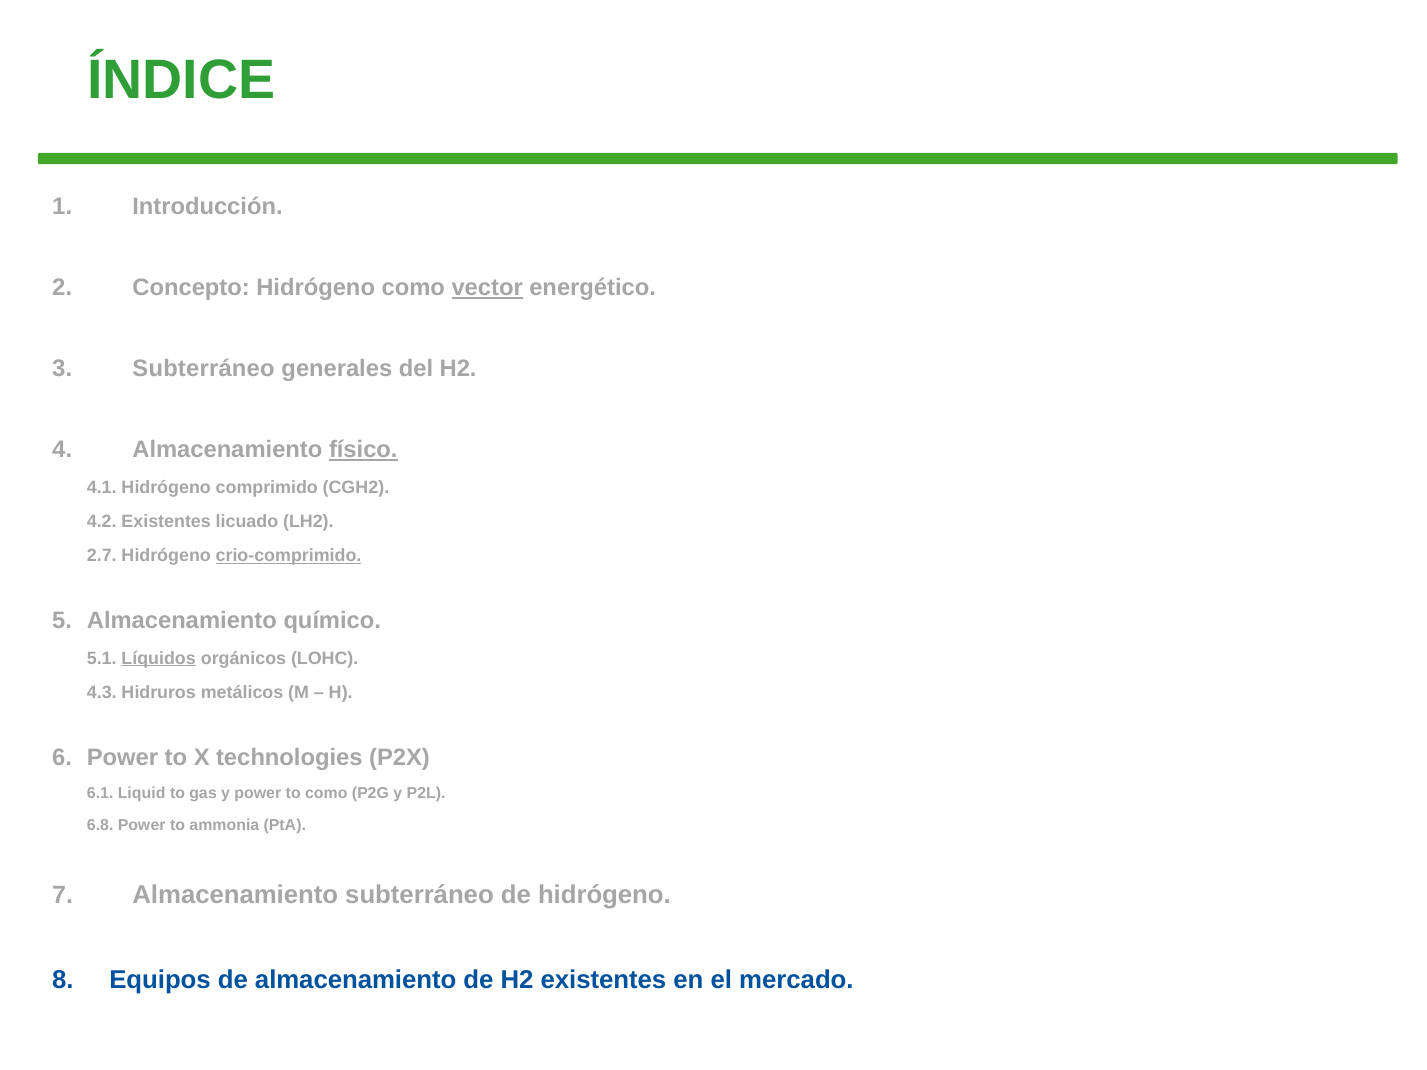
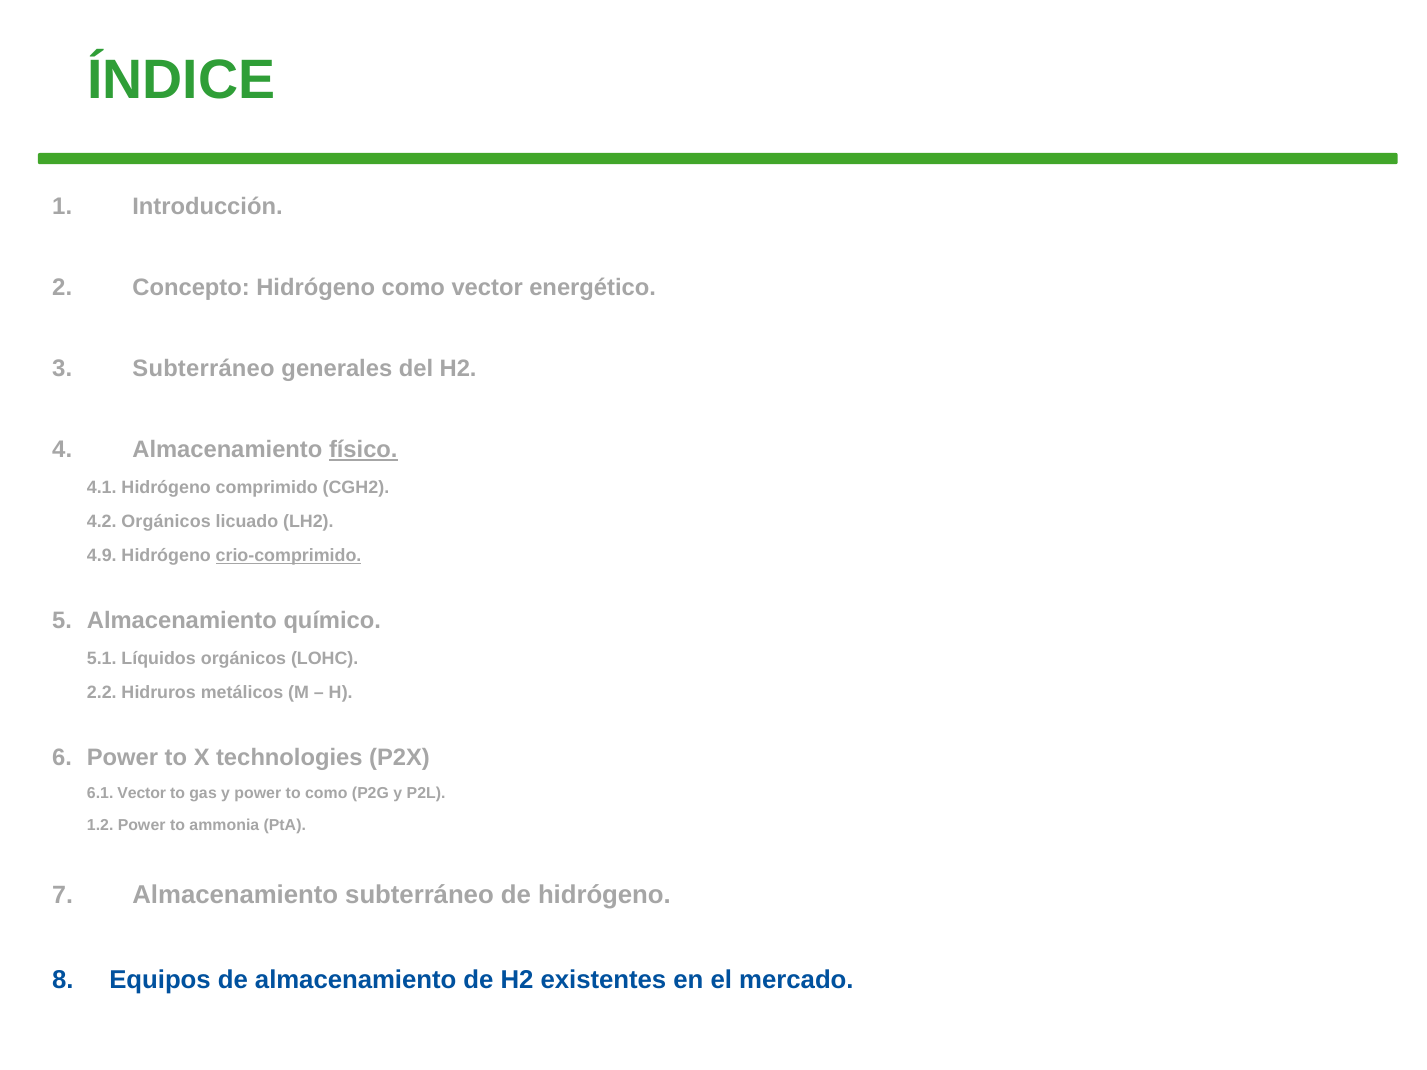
vector at (487, 288) underline: present -> none
4.2 Existentes: Existentes -> Orgánicos
2.7: 2.7 -> 4.9
Líquidos underline: present -> none
4.3: 4.3 -> 2.2
6.1 Liquid: Liquid -> Vector
6.8: 6.8 -> 1.2
